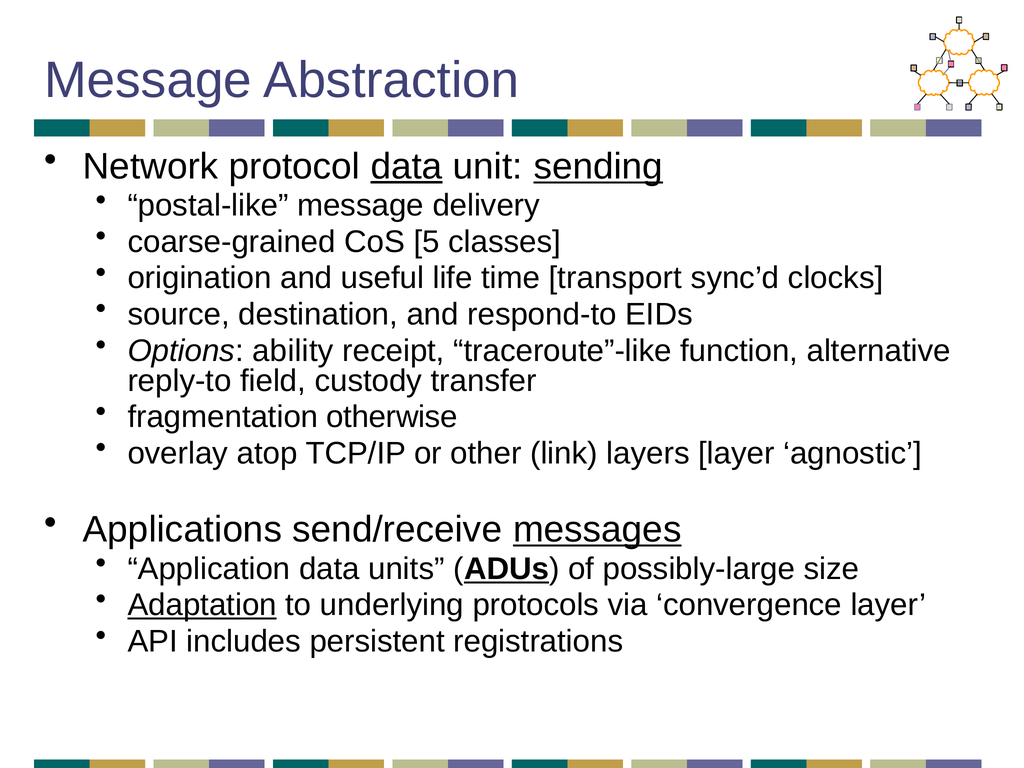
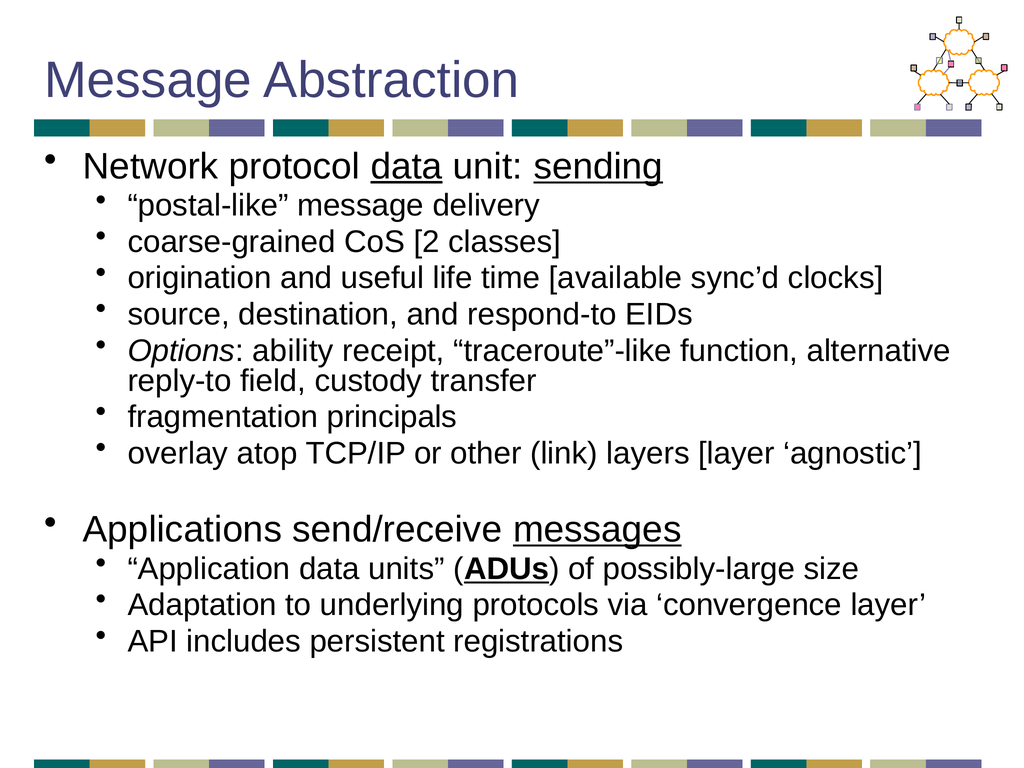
5: 5 -> 2
transport: transport -> available
otherwise: otherwise -> principals
Adaptation underline: present -> none
